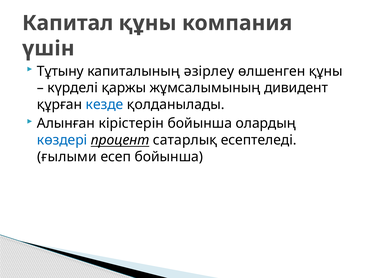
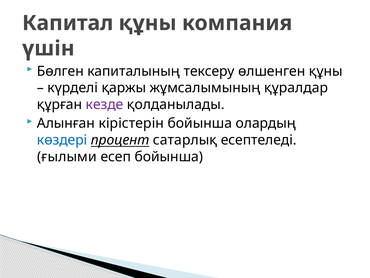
Тұтыну: Тұтыну -> Бөлген
әзірлеу: әзірлеу -> тексеру
дивидент: дивидент -> құралдар
кезде colour: blue -> purple
